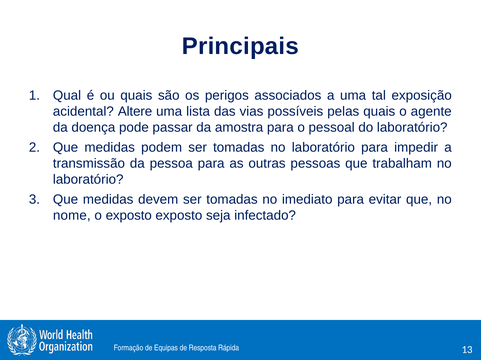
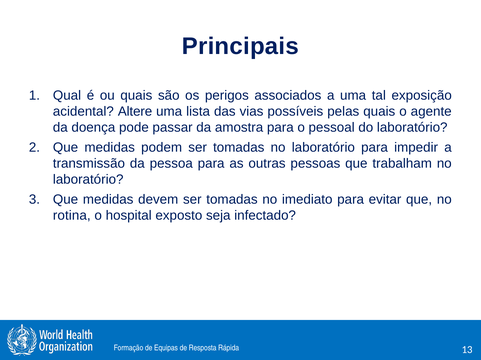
nome: nome -> rotina
o exposto: exposto -> hospital
